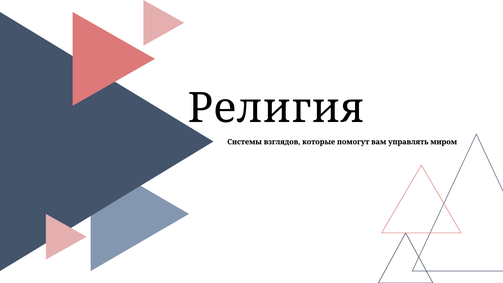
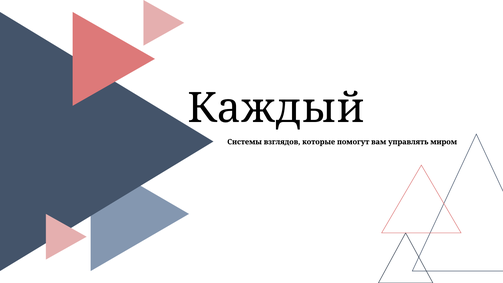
Религия: Религия -> Каждый
